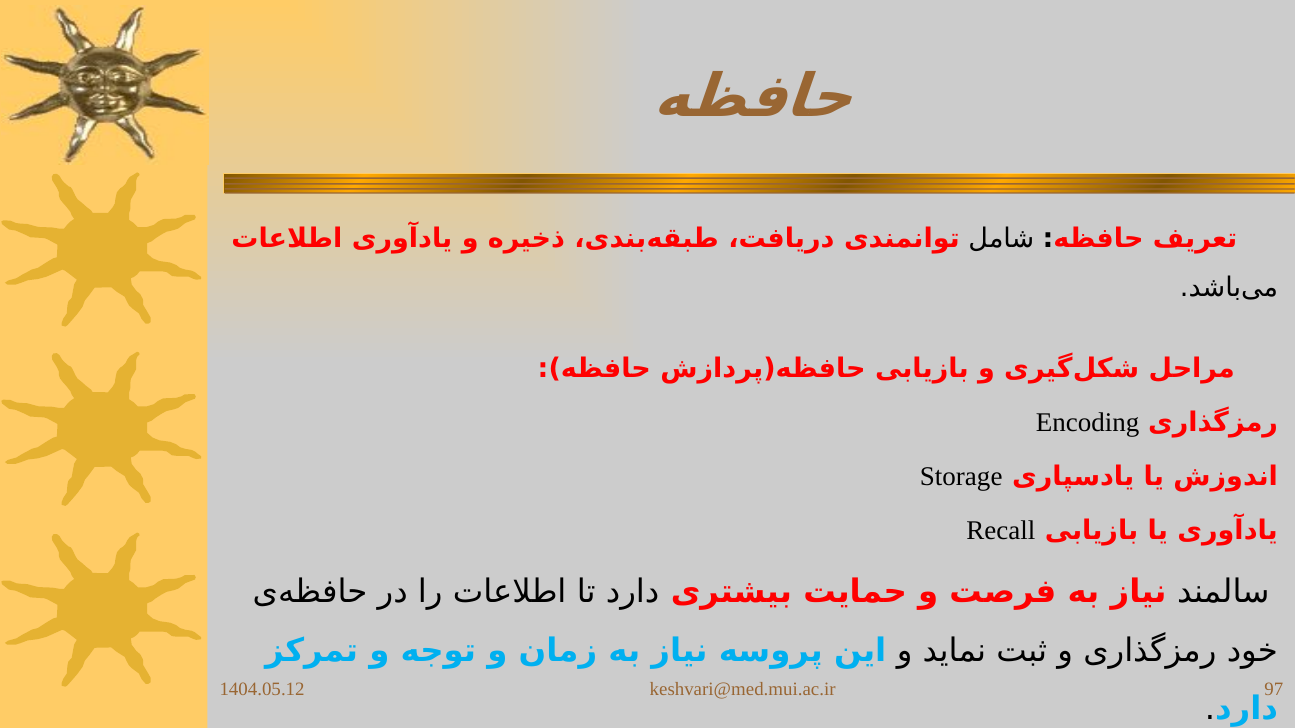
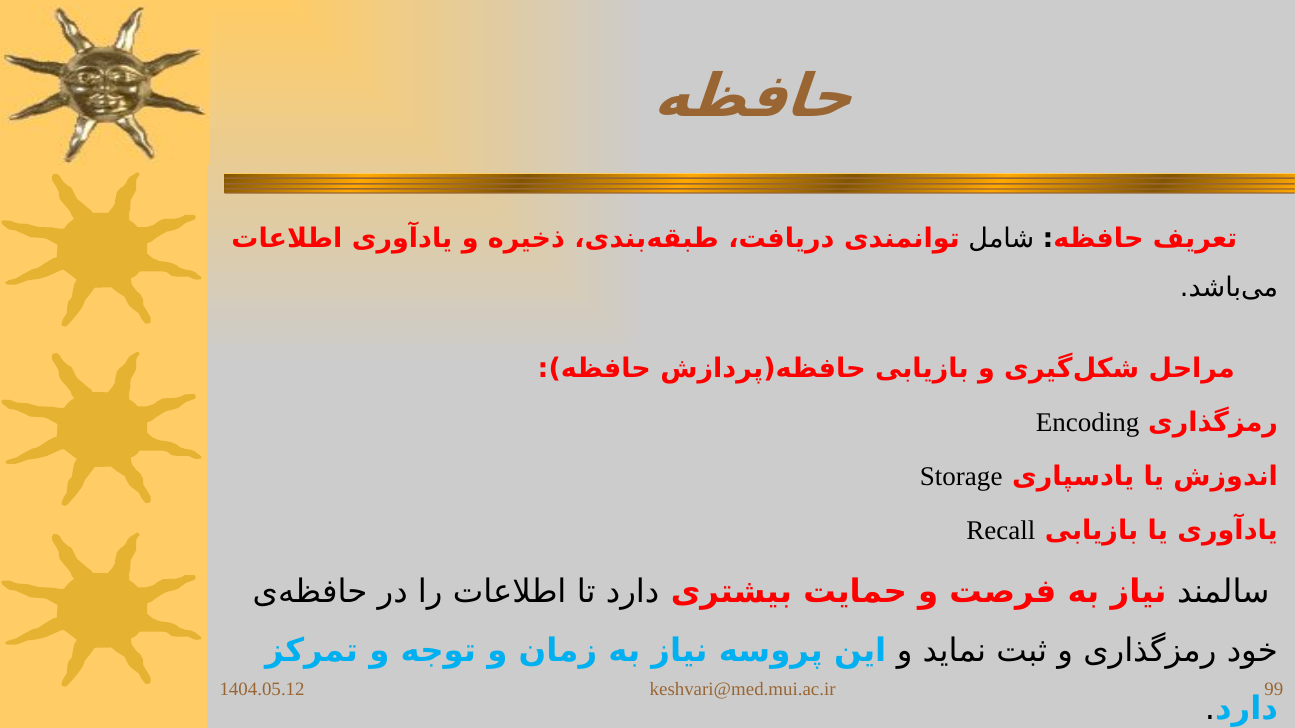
97: 97 -> 99
